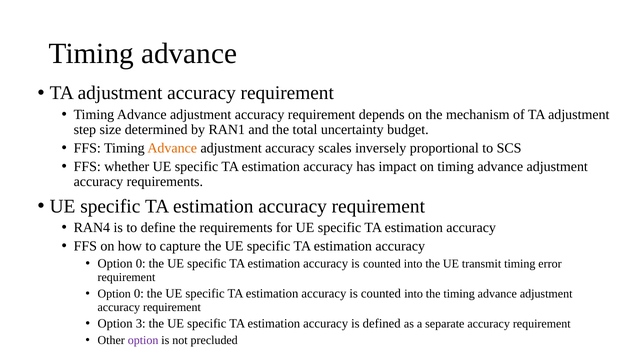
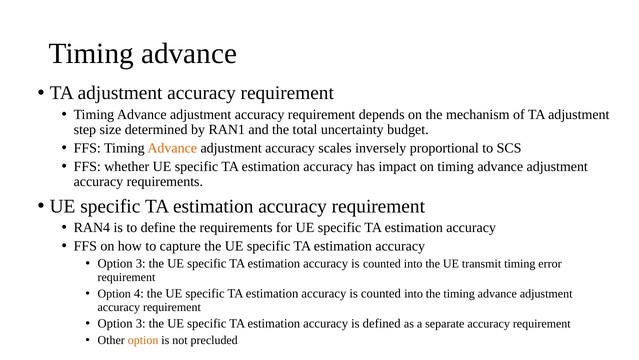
0 at (141, 263): 0 -> 3
0 at (139, 293): 0 -> 4
option at (143, 340) colour: purple -> orange
